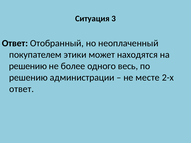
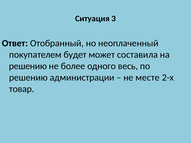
этики: этики -> будет
находятся: находятся -> составила
ответ at (22, 89): ответ -> товар
